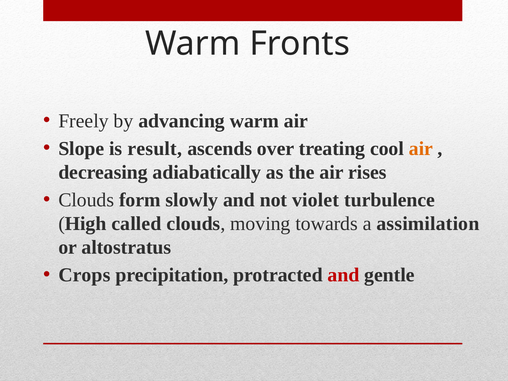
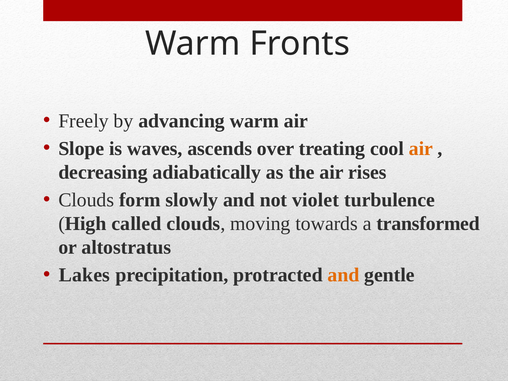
result: result -> waves
assimilation: assimilation -> transformed
Crops: Crops -> Lakes
and at (344, 275) colour: red -> orange
